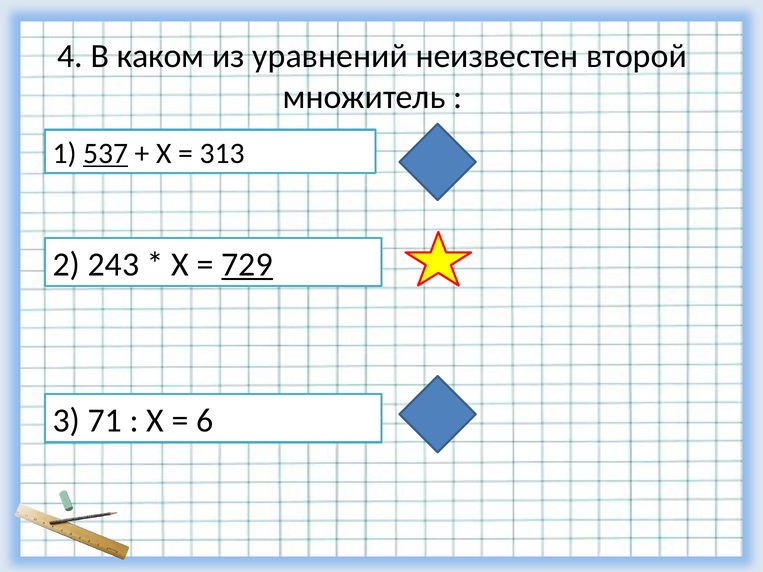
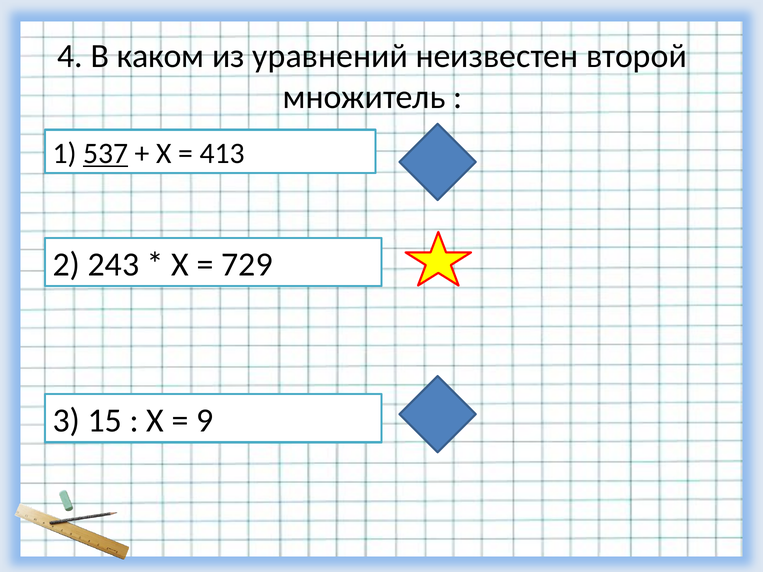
313: 313 -> 413
729 underline: present -> none
71: 71 -> 15
6: 6 -> 9
